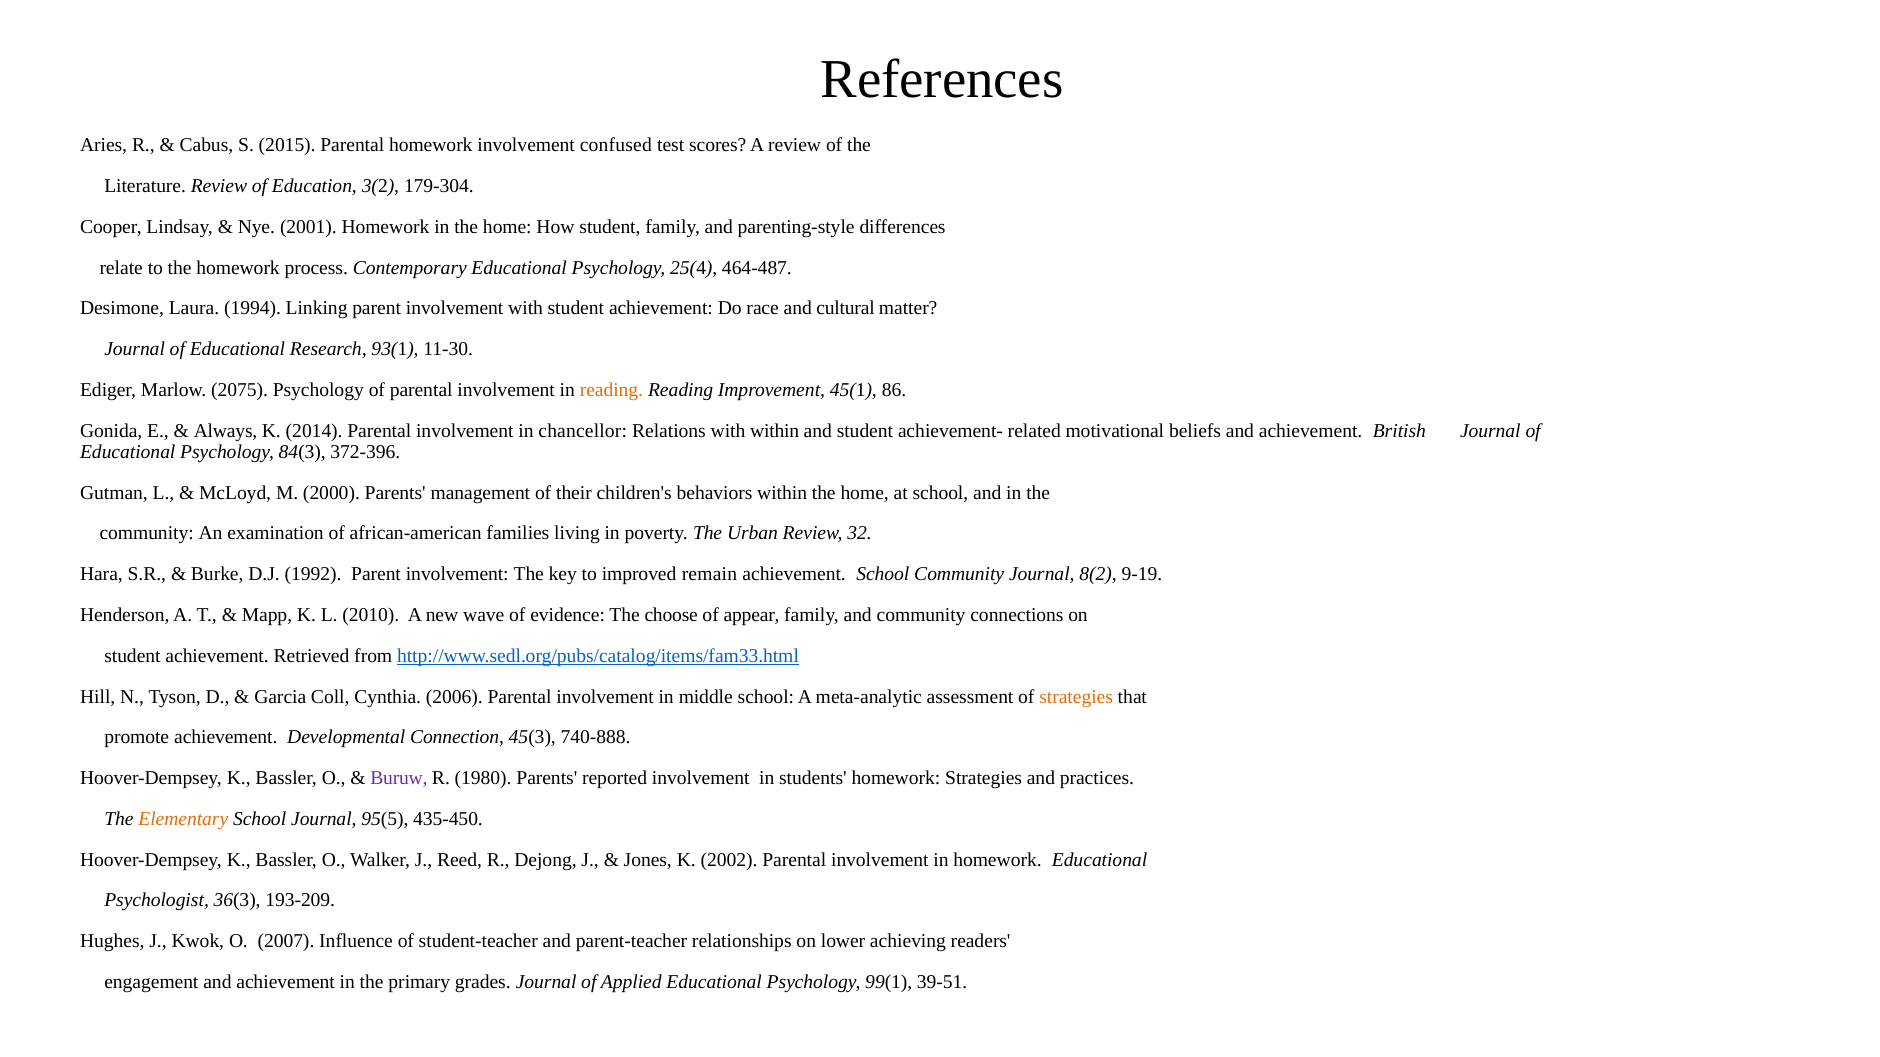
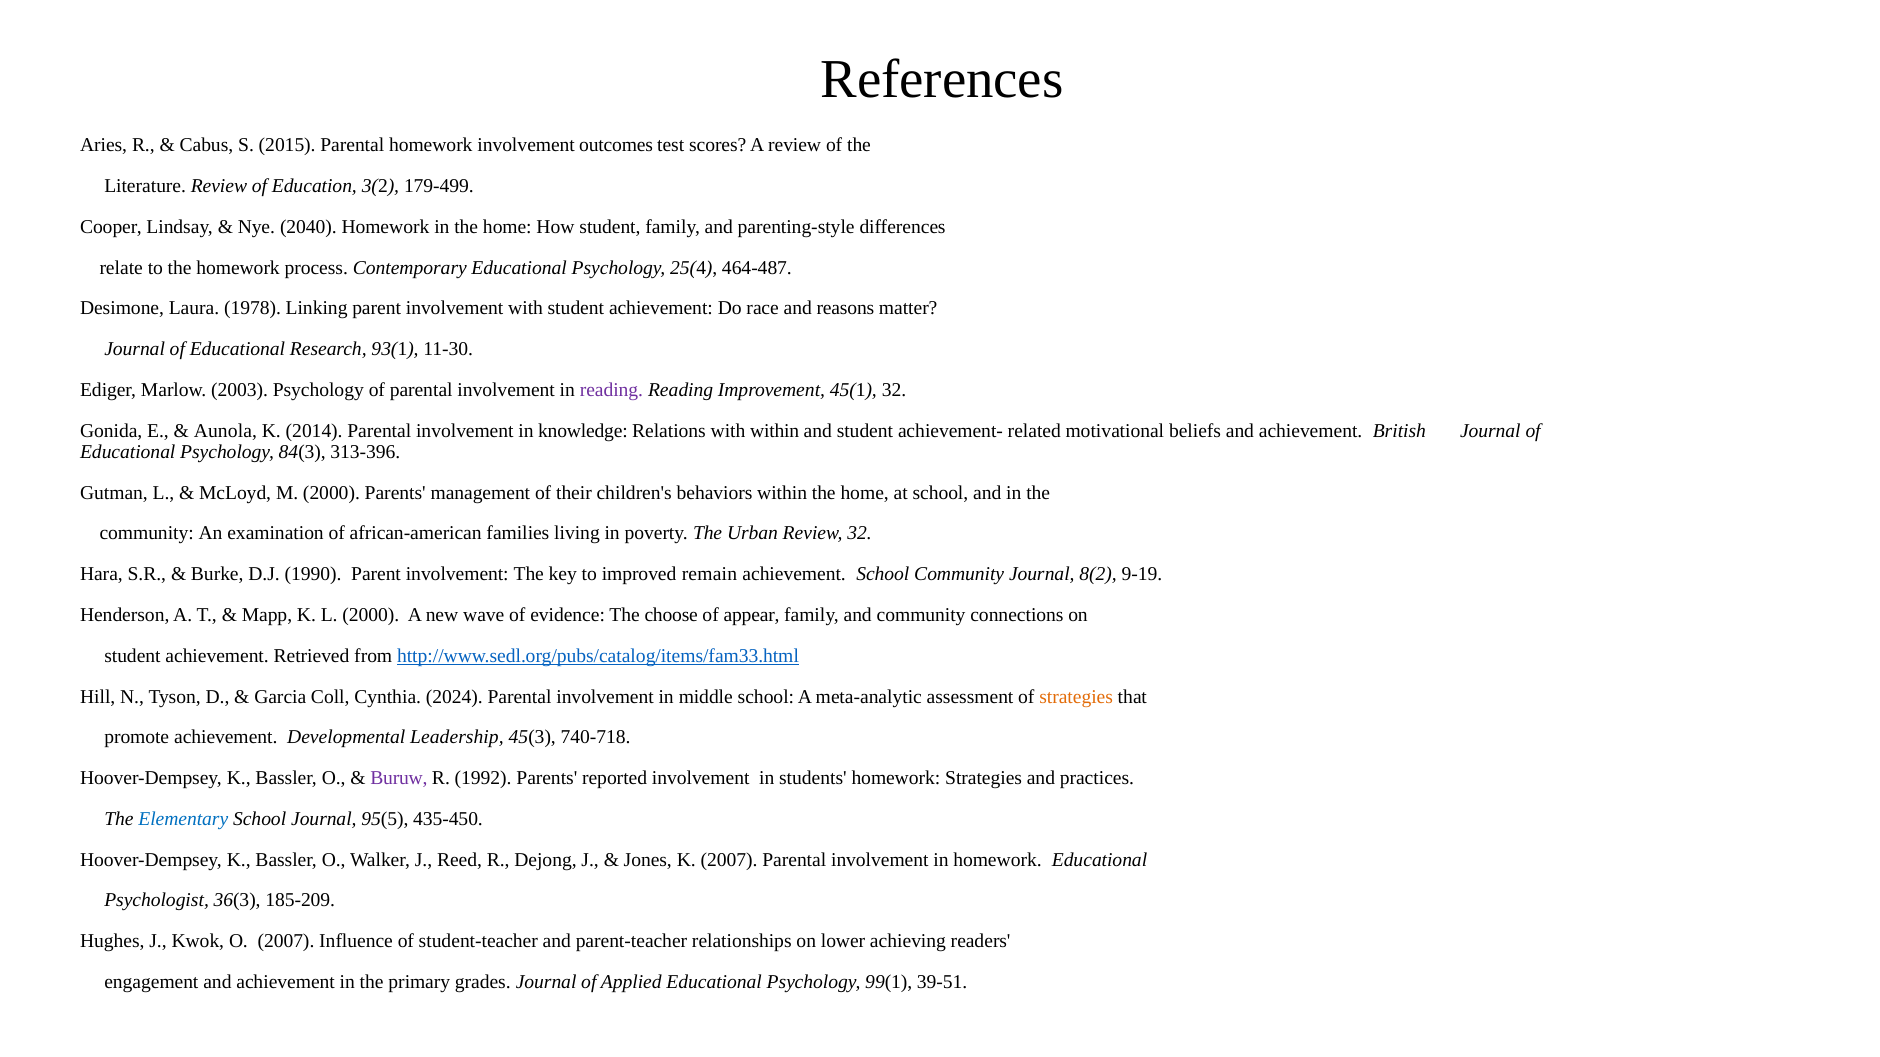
confused: confused -> outcomes
179-304: 179-304 -> 179-499
2001: 2001 -> 2040
1994: 1994 -> 1978
cultural: cultural -> reasons
2075: 2075 -> 2003
reading at (611, 390) colour: orange -> purple
45(1 86: 86 -> 32
Always: Always -> Aunola
chancellor: chancellor -> knowledge
372-396: 372-396 -> 313-396
1992: 1992 -> 1990
L 2010: 2010 -> 2000
2006: 2006 -> 2024
Connection: Connection -> Leadership
740-888: 740-888 -> 740-718
1980: 1980 -> 1992
Elementary colour: orange -> blue
K 2002: 2002 -> 2007
193-209: 193-209 -> 185-209
